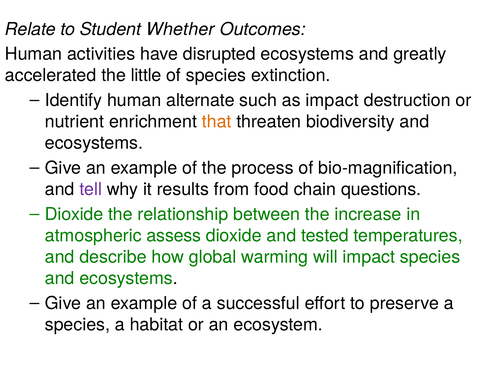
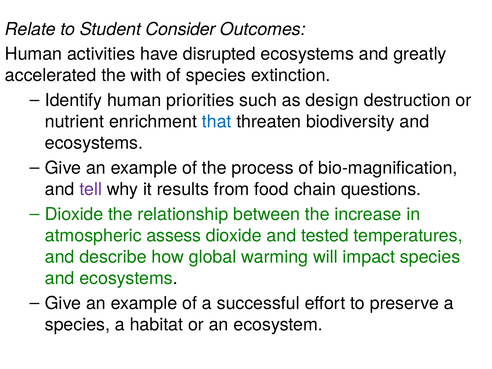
Whether: Whether -> Consider
little: little -> with
alternate: alternate -> priorities
as impact: impact -> design
that colour: orange -> blue
